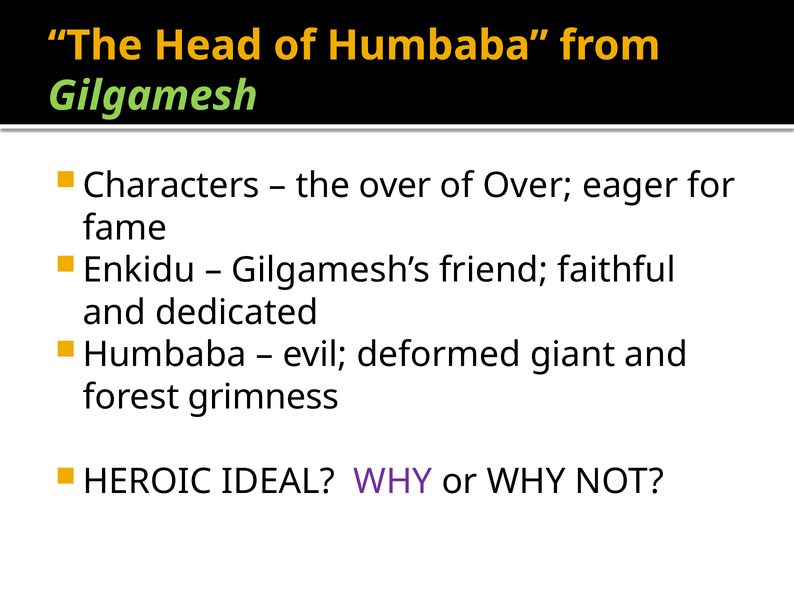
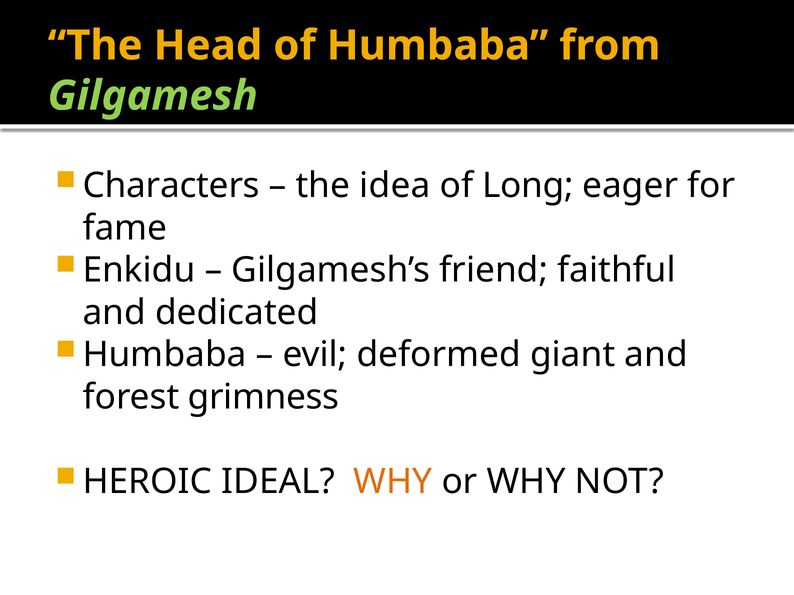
the over: over -> idea
of Over: Over -> Long
WHY at (393, 482) colour: purple -> orange
